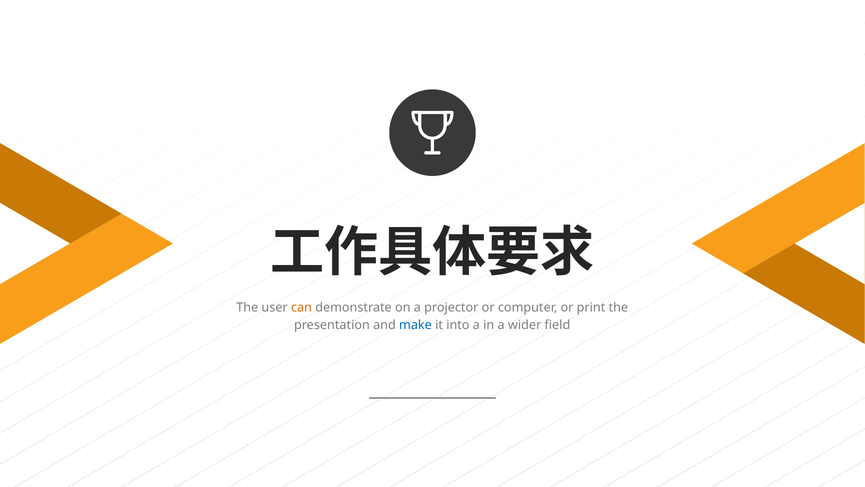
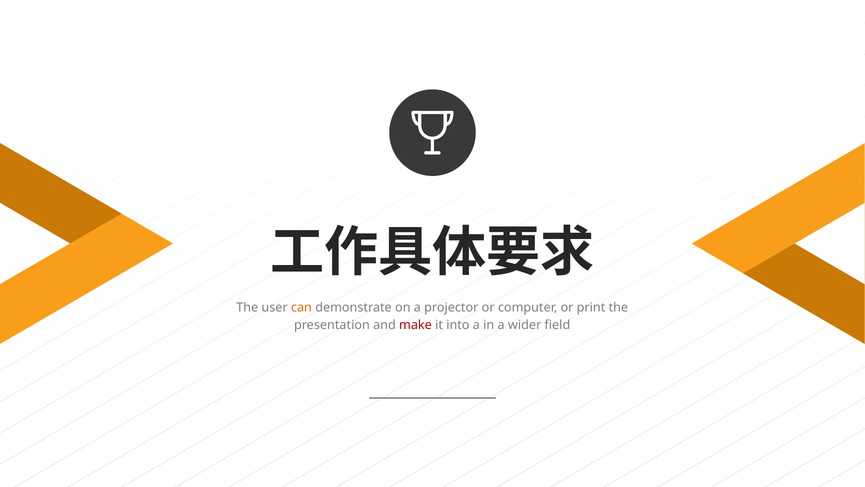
make colour: blue -> red
